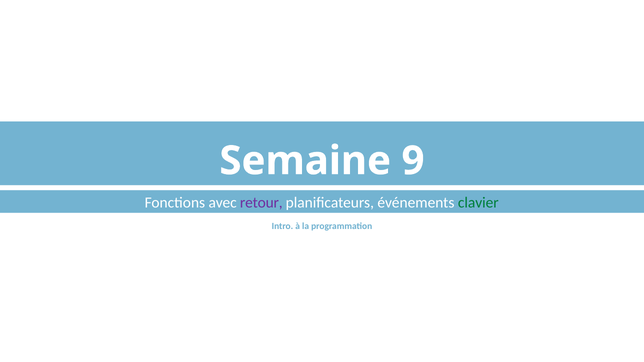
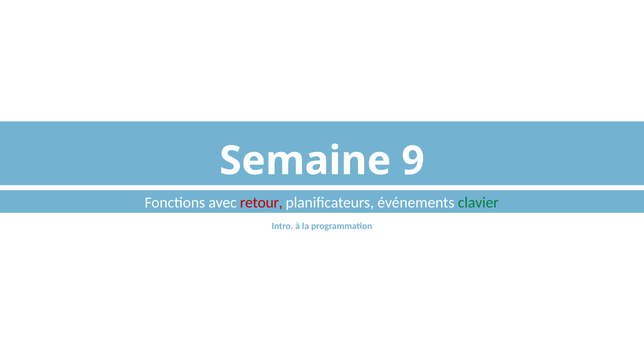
retour colour: purple -> red
